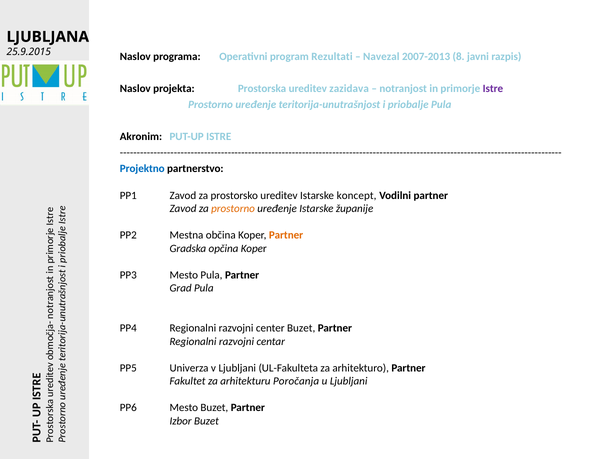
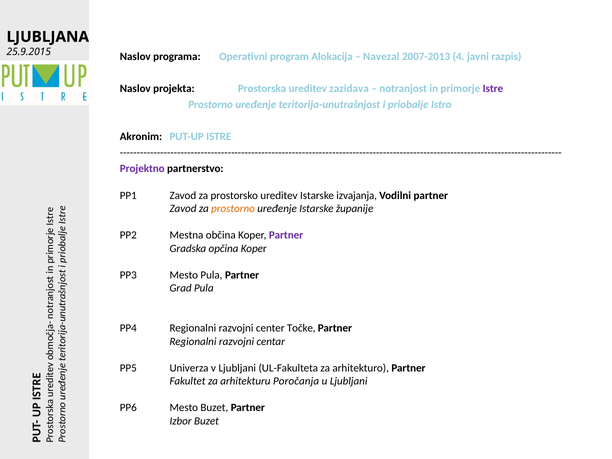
Rezultati: Rezultati -> Alokacija
8: 8 -> 4
priobalje Pula: Pula -> Istro
Projektno colour: blue -> purple
koncept: koncept -> izvajanja
Partner at (286, 235) colour: orange -> purple
center Buzet: Buzet -> Točke
